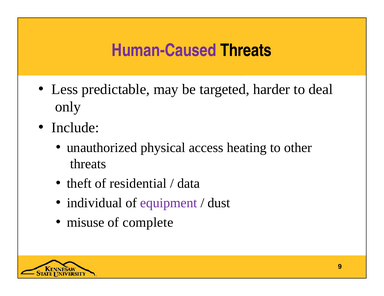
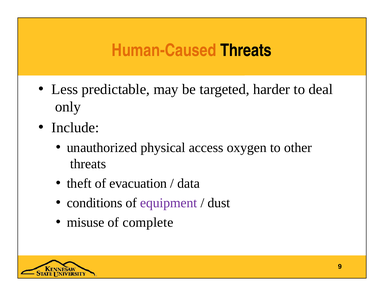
Human-Caused colour: purple -> orange
heating: heating -> oxygen
residential: residential -> evacuation
individual: individual -> conditions
